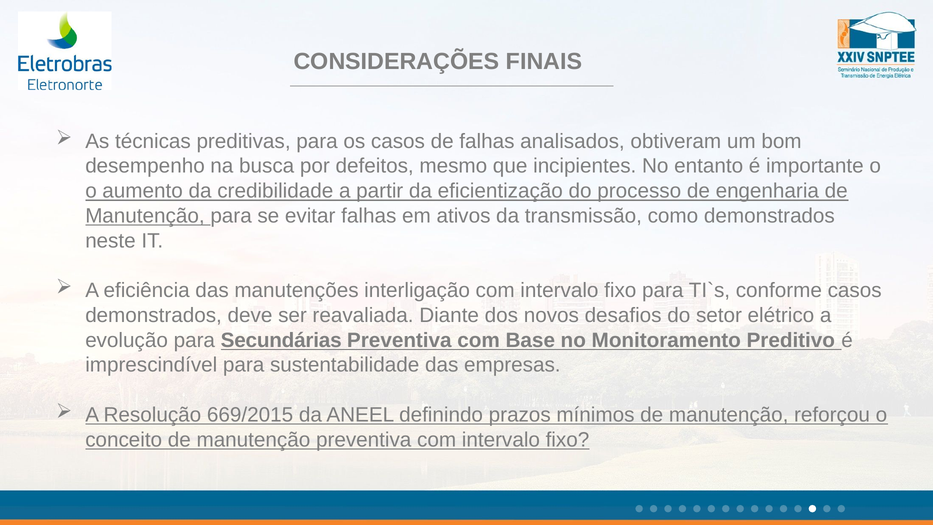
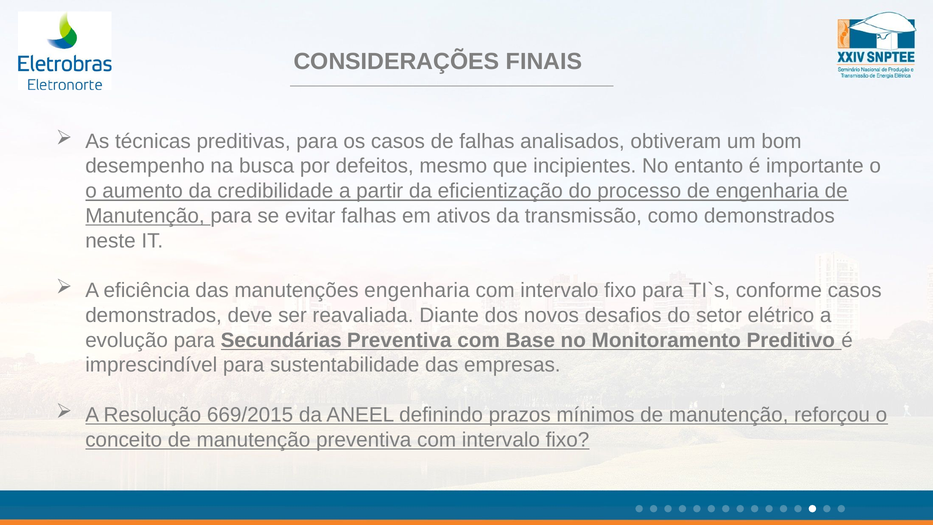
manutenções interligação: interligação -> engenharia
